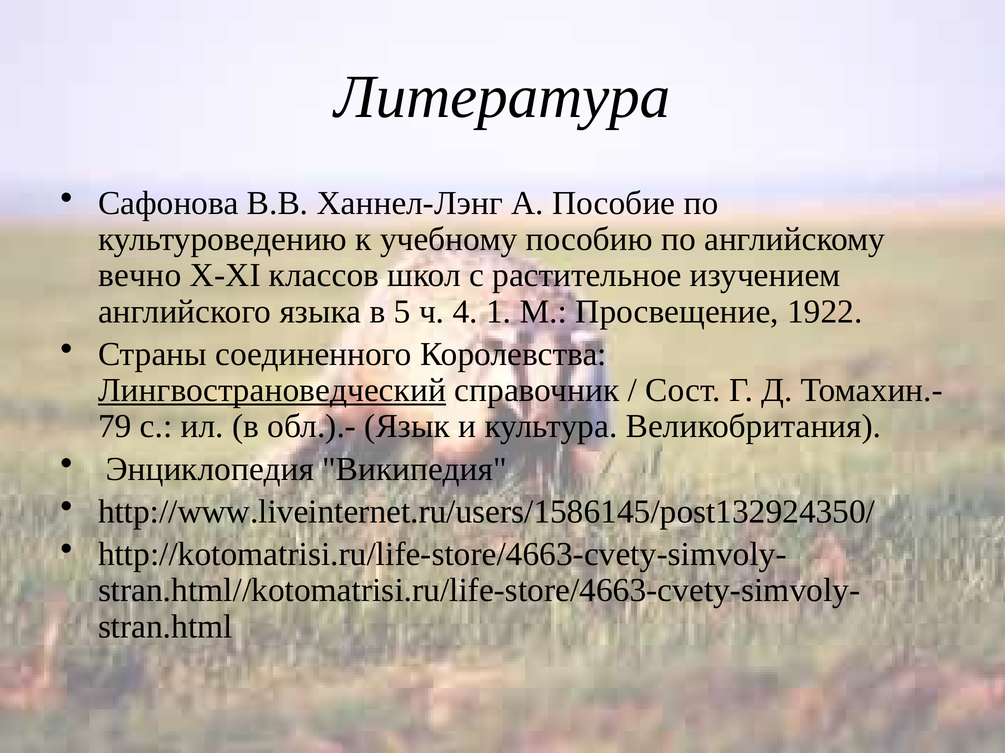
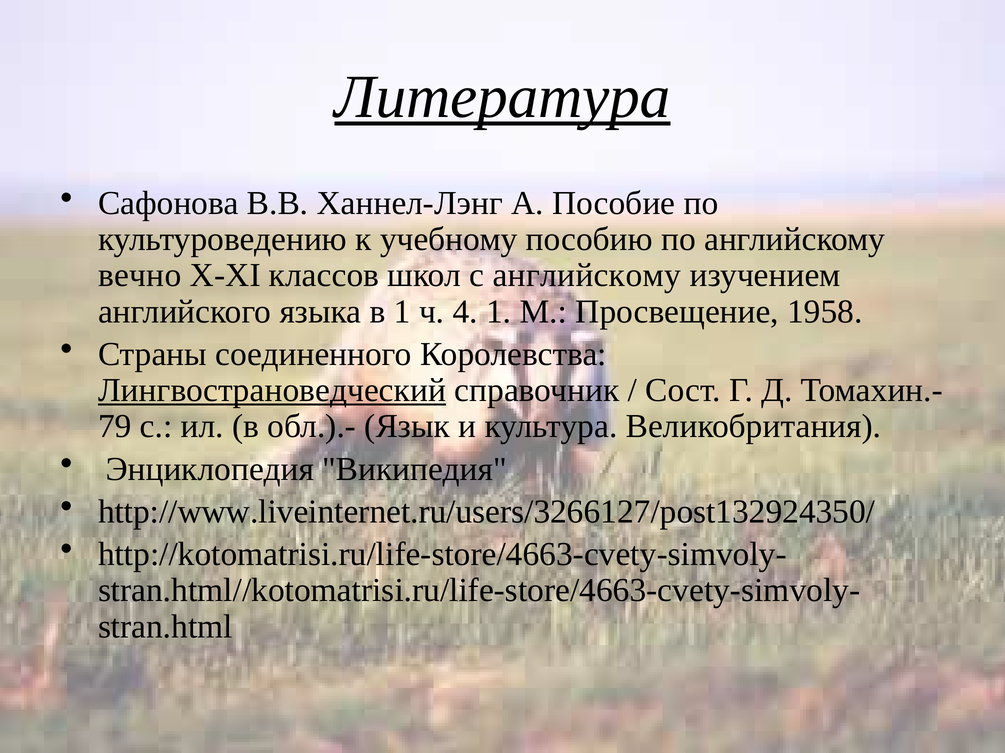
Литература underline: none -> present
с растительное: растительное -> английскому
в 5: 5 -> 1
1922: 1922 -> 1958
http://www.liveinternet.ru/users/1586145/post132924350/: http://www.liveinternet.ru/users/1586145/post132924350/ -> http://www.liveinternet.ru/users/3266127/post132924350/
